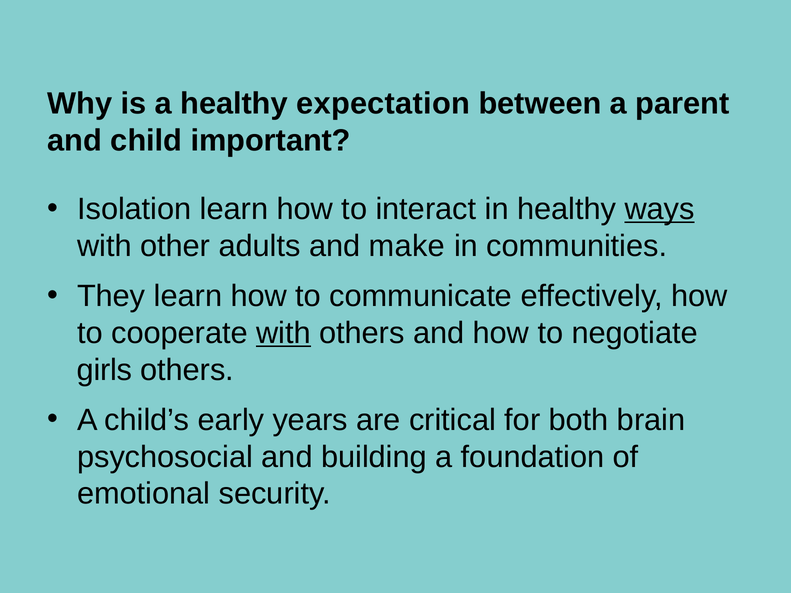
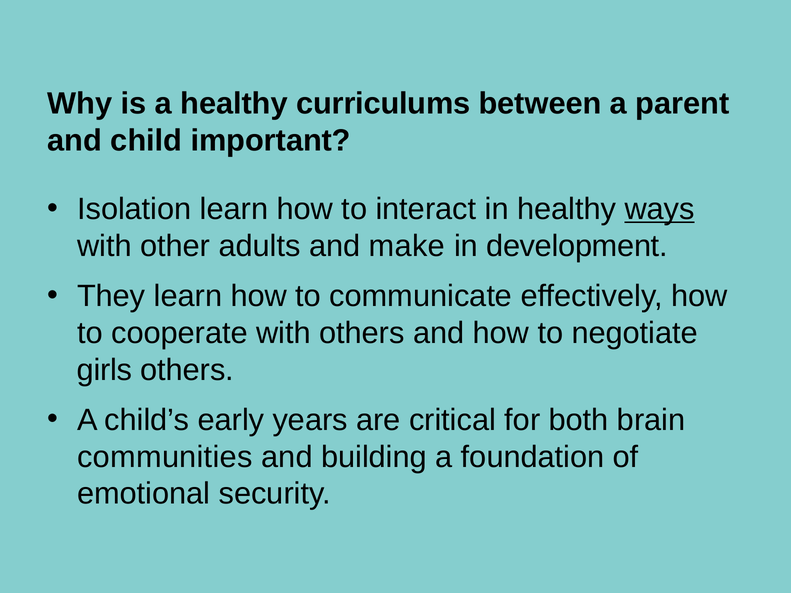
expectation: expectation -> curriculums
communities: communities -> development
with at (283, 333) underline: present -> none
psychosocial: psychosocial -> communities
